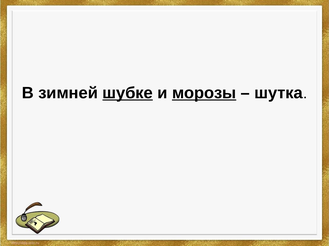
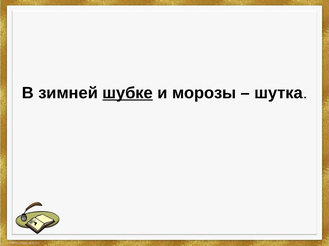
морозы underline: present -> none
